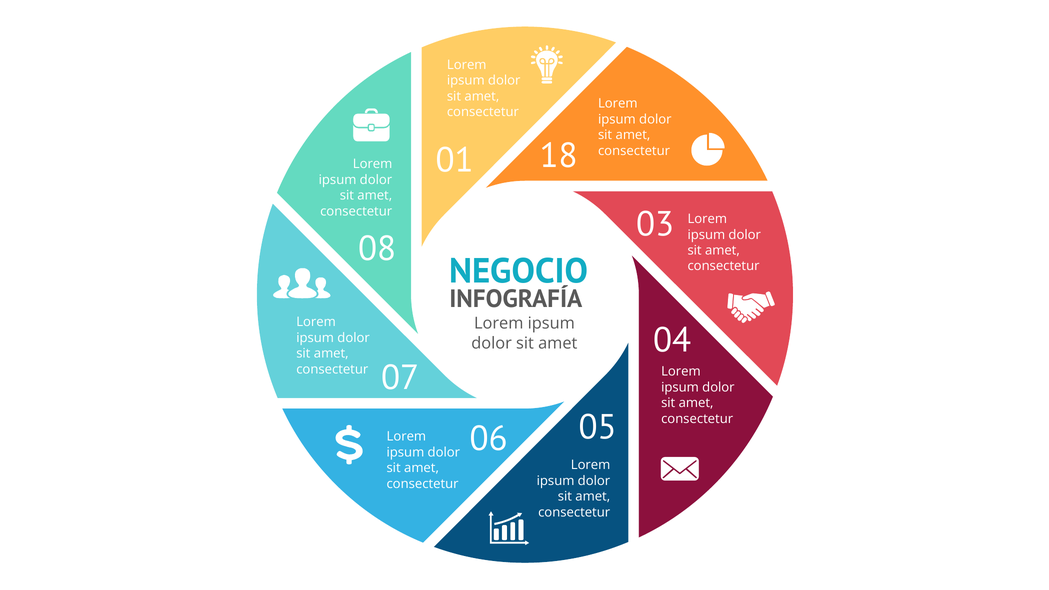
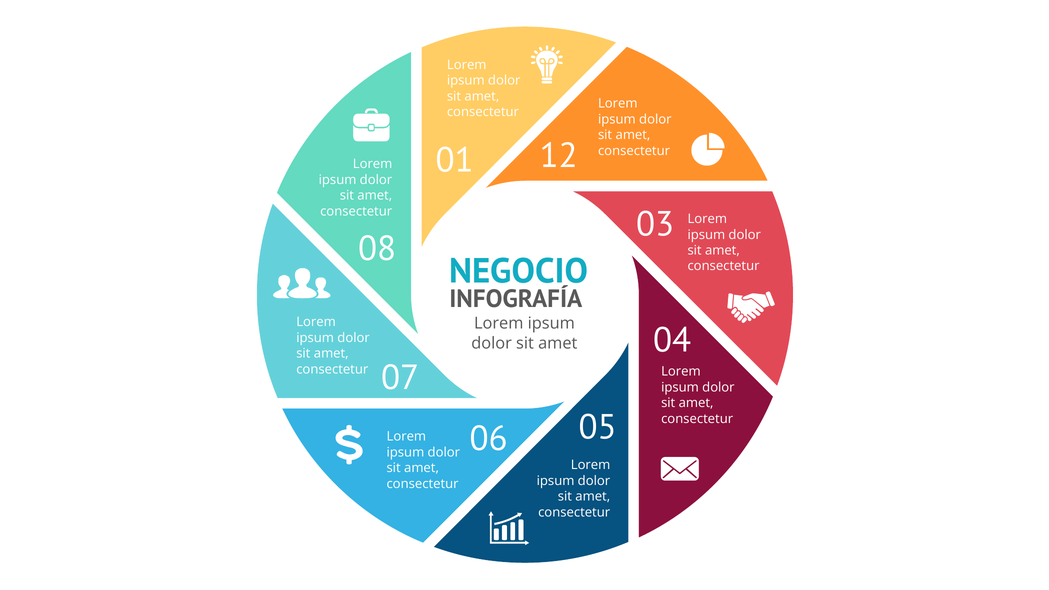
18: 18 -> 12
